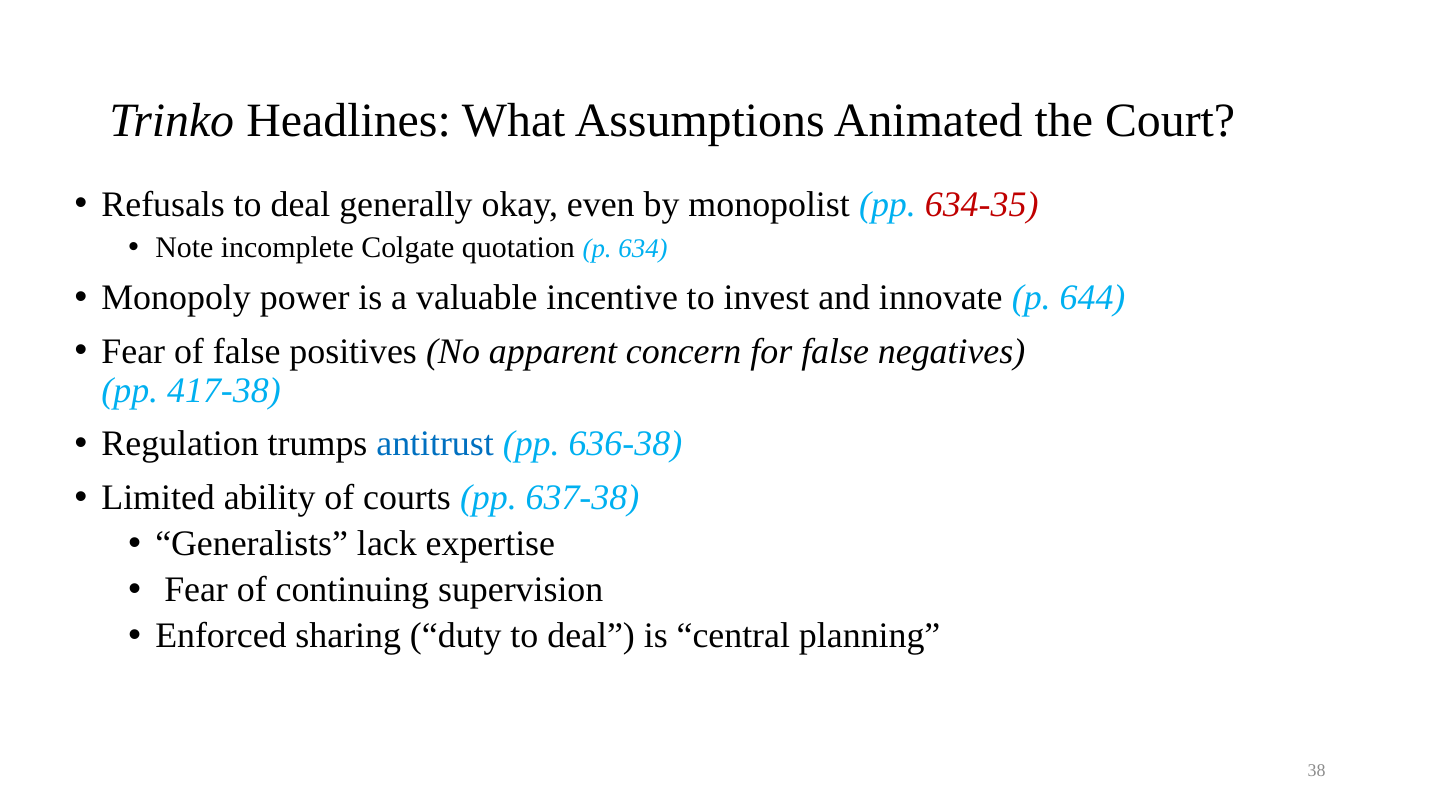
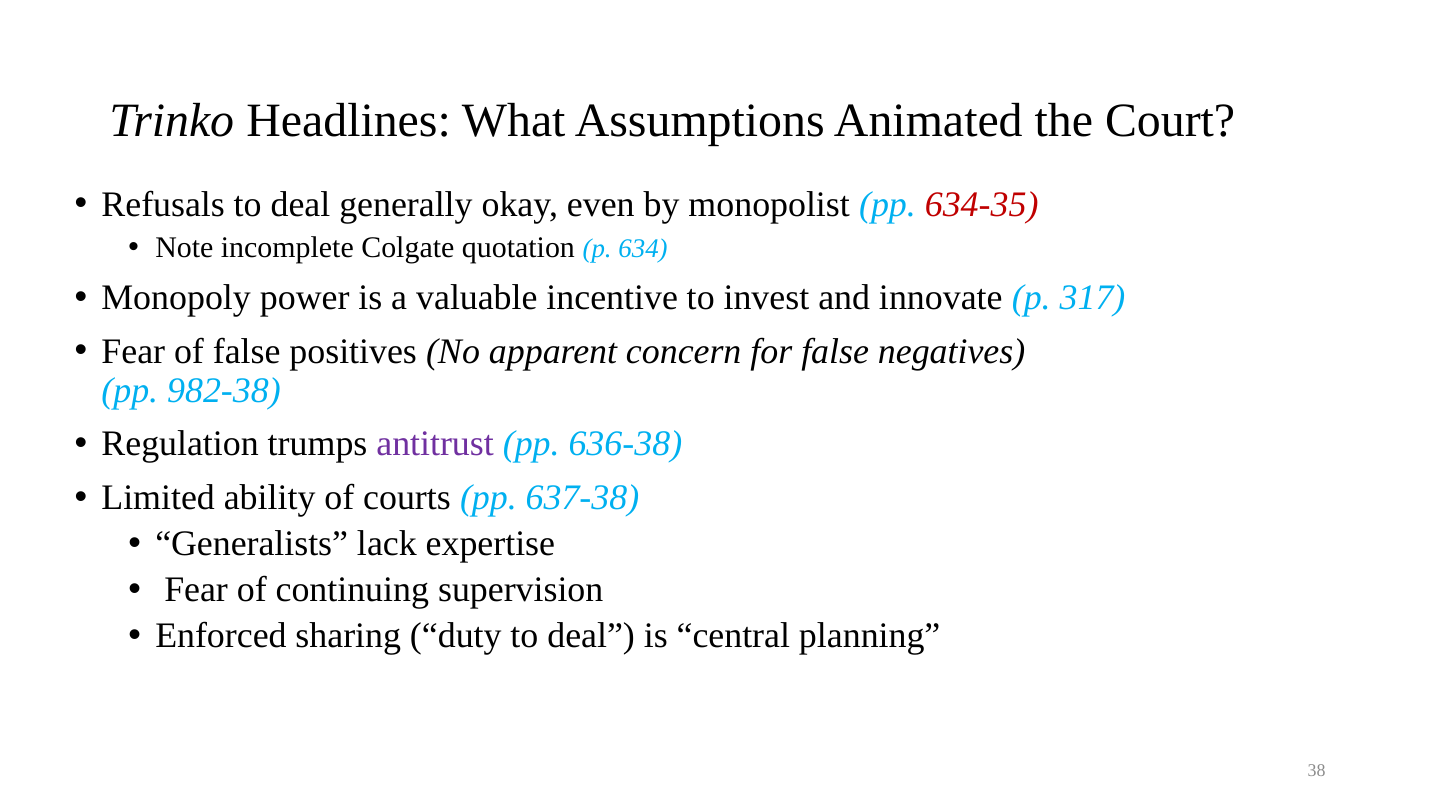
644: 644 -> 317
417-38: 417-38 -> 982-38
antitrust colour: blue -> purple
